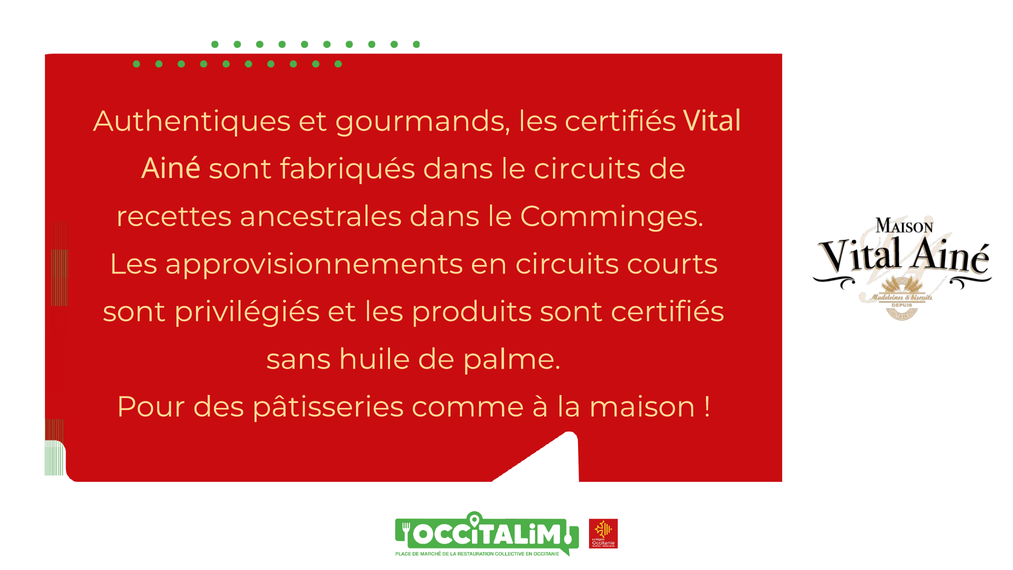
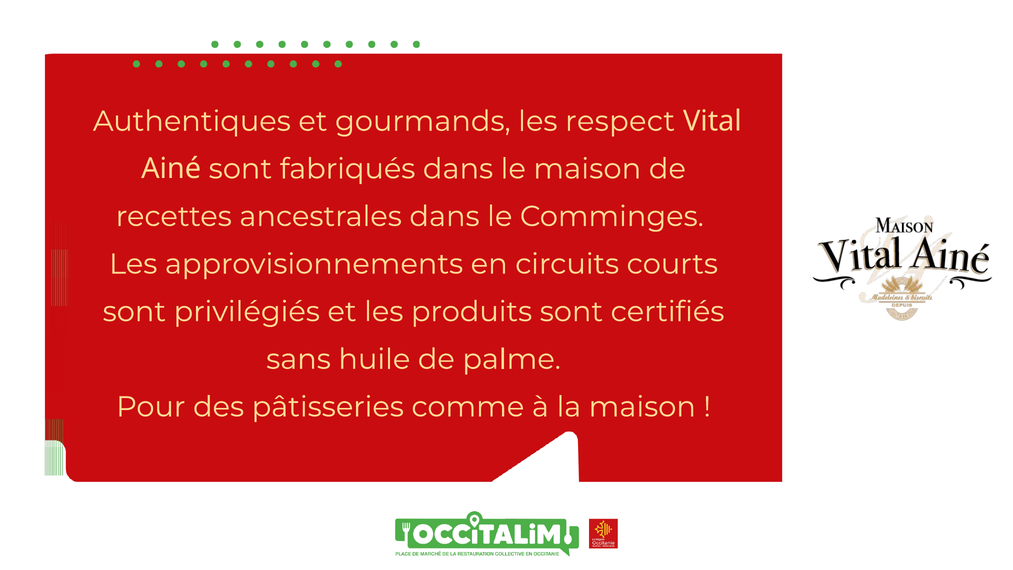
les certifiés: certifiés -> respect
le circuits: circuits -> maison
